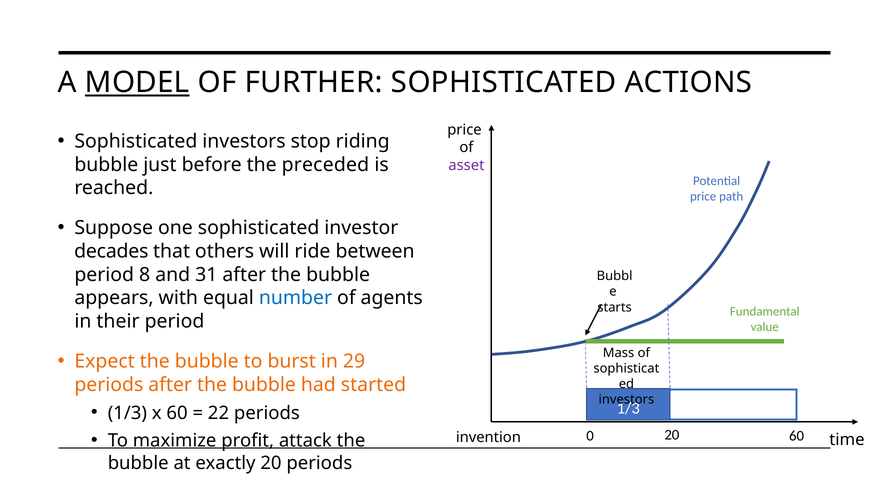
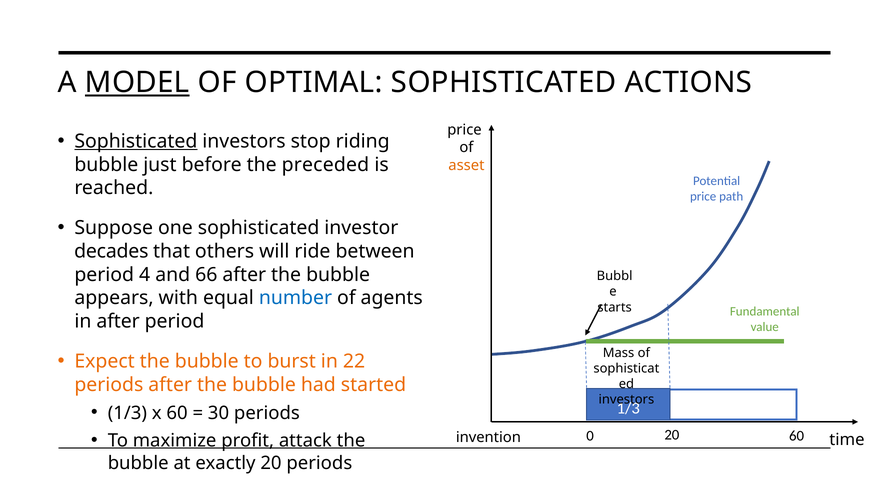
FURTHER: FURTHER -> OPTIMAL
Sophisticated at (136, 141) underline: none -> present
asset colour: purple -> orange
8: 8 -> 4
31: 31 -> 66
in their: their -> after
29: 29 -> 22
22: 22 -> 30
